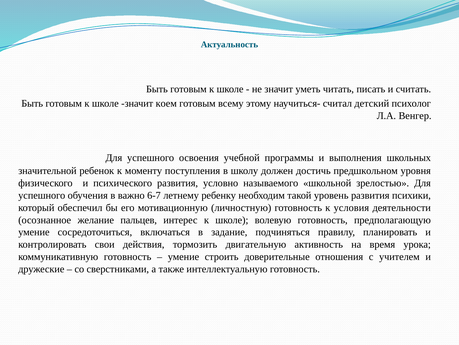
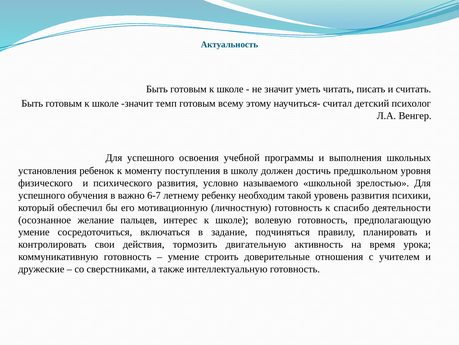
коем: коем -> темп
значительной: значительной -> установления
условия: условия -> спасибо
